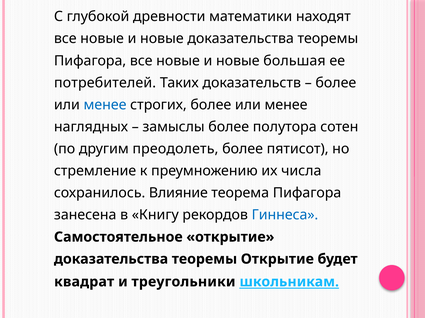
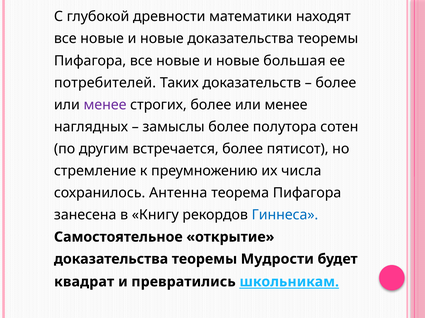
менее at (105, 105) colour: blue -> purple
преодолеть: преодолеть -> встречается
Влияние: Влияние -> Антенна
теоремы Открытие: Открытие -> Мудрости
треугольники: треугольники -> превратились
